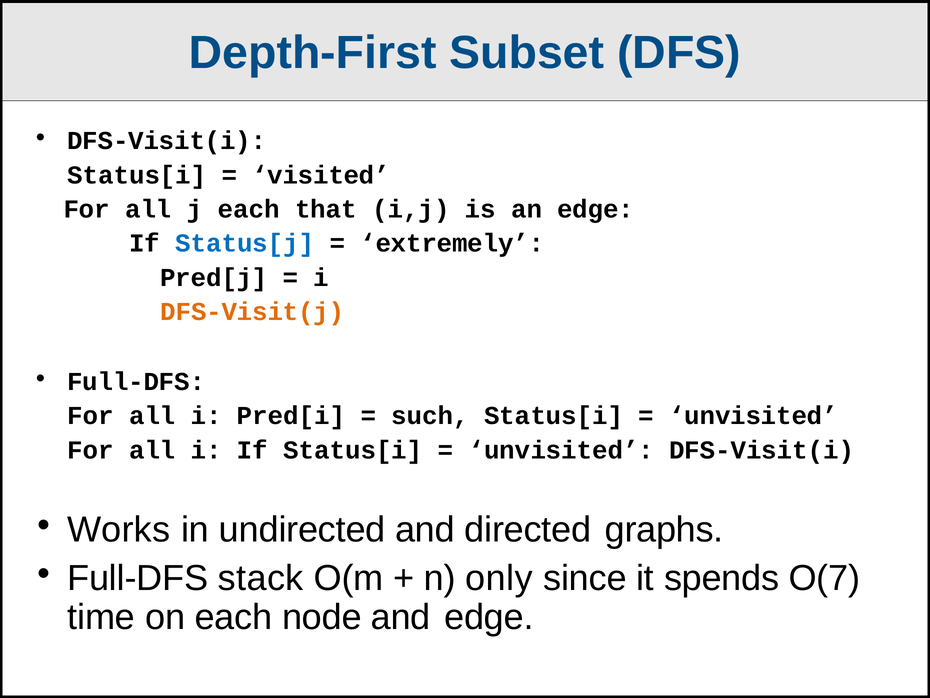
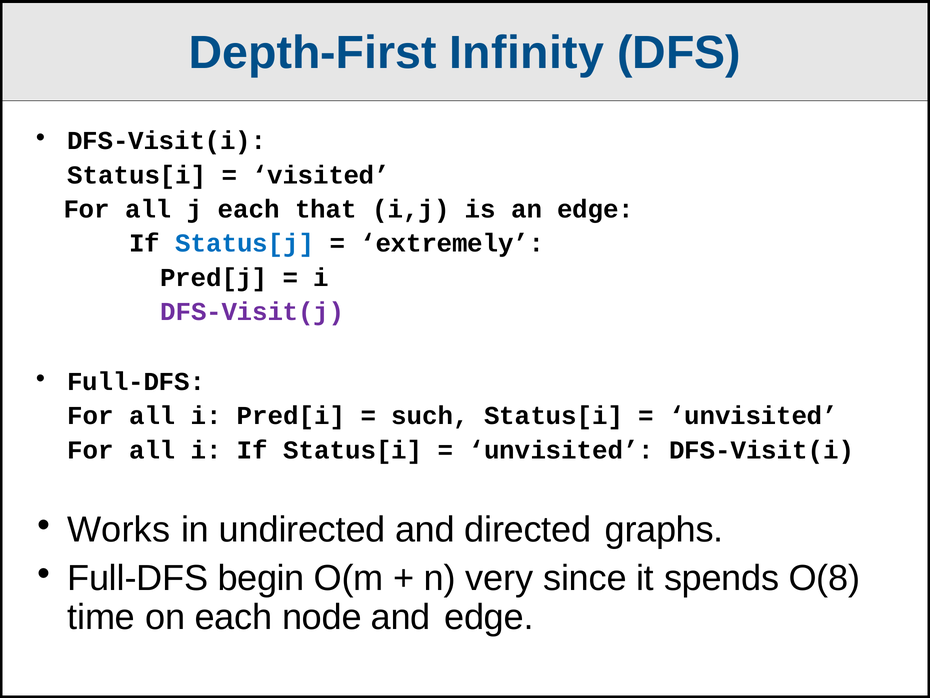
Subset: Subset -> Infinity
DFS-Visit(j colour: orange -> purple
stack: stack -> begin
only: only -> very
O(7: O(7 -> O(8
